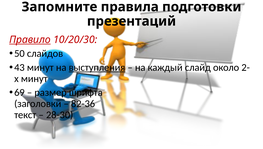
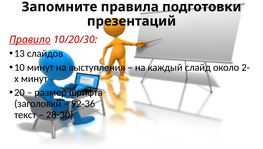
50: 50 -> 13
43: 43 -> 10
выступления underline: present -> none
69: 69 -> 20
82-36: 82-36 -> 92-36
